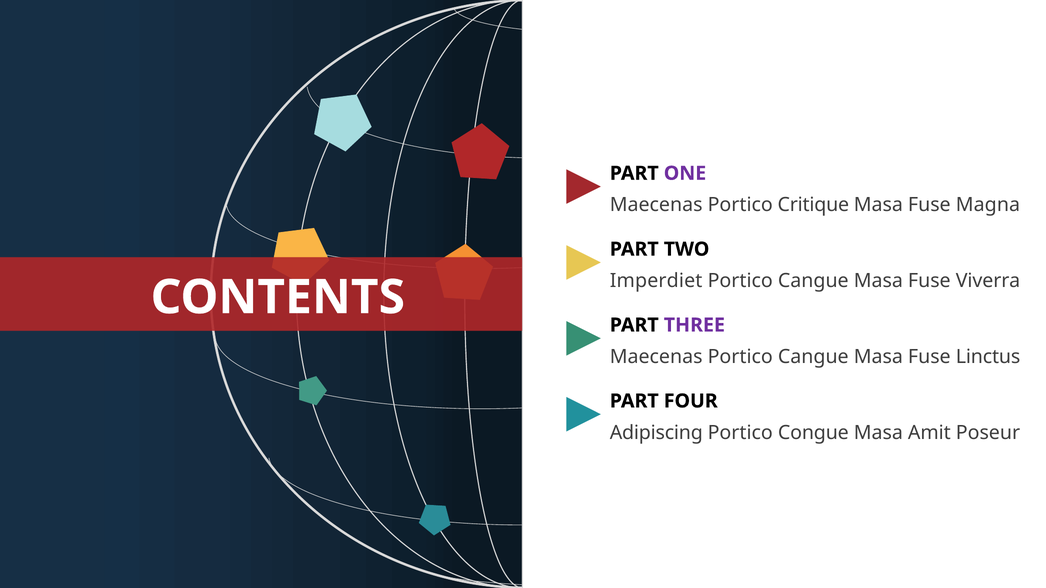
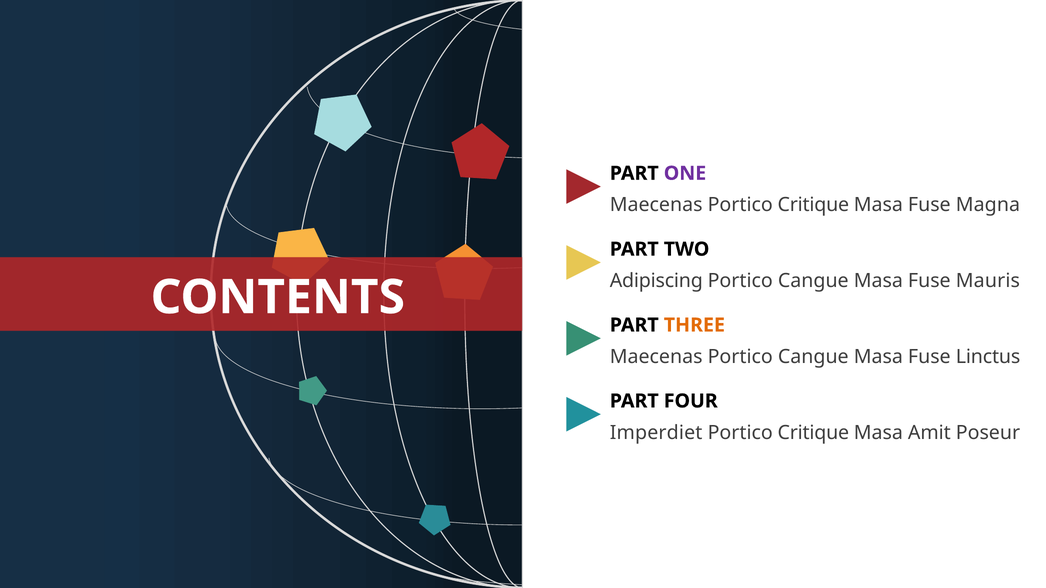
Imperdiet: Imperdiet -> Adipiscing
Viverra: Viverra -> Mauris
THREE colour: purple -> orange
Adipiscing: Adipiscing -> Imperdiet
Congue at (813, 433): Congue -> Critique
